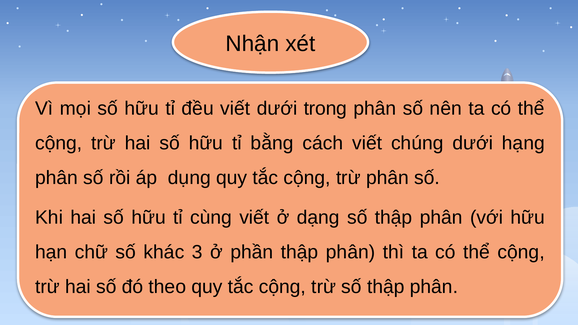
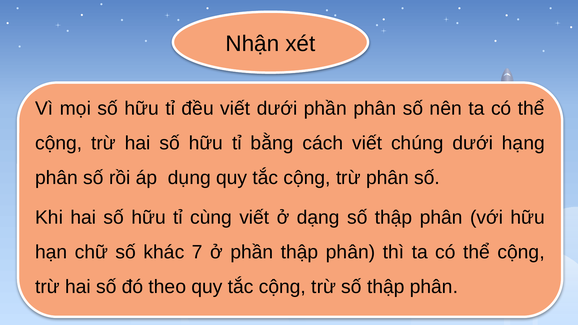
dưới trong: trong -> phần
3: 3 -> 7
